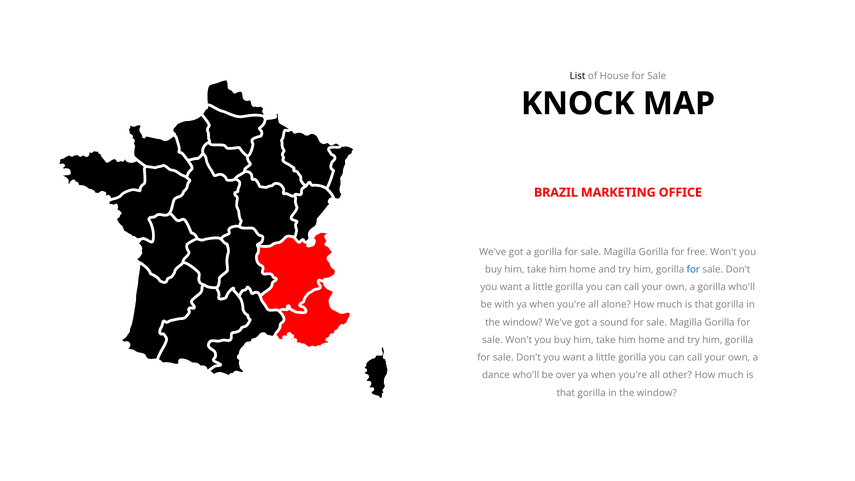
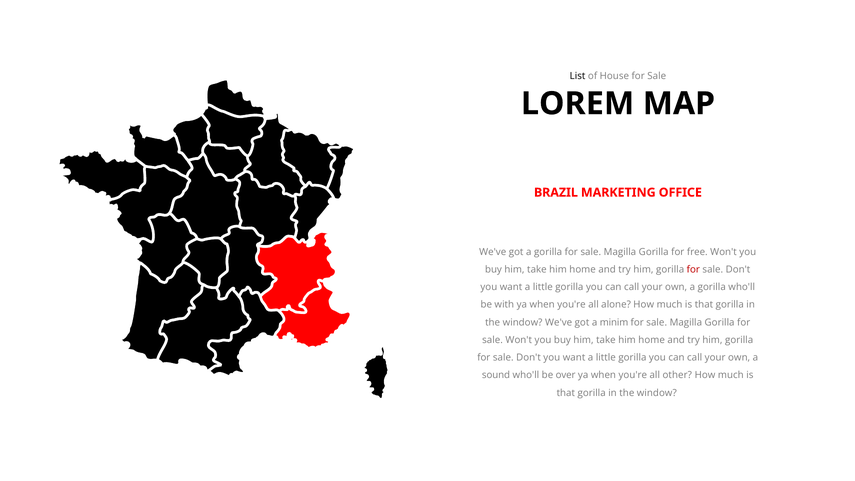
KNOCK: KNOCK -> LOREM
for at (693, 270) colour: blue -> red
sound: sound -> minim
dance: dance -> sound
